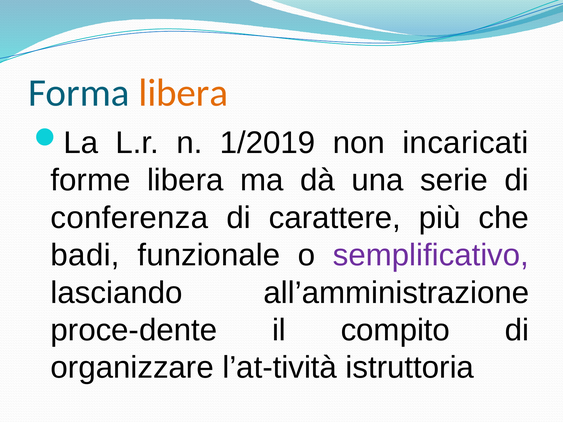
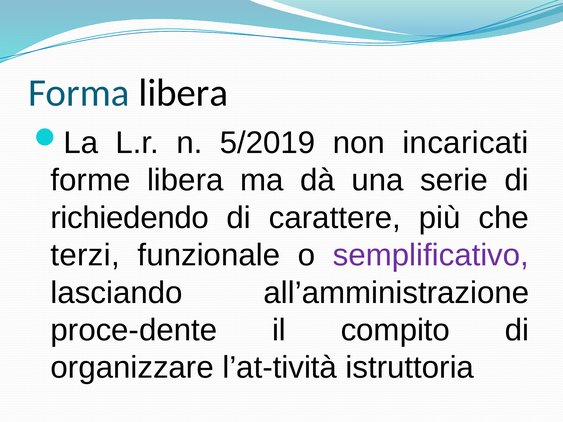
libera at (183, 93) colour: orange -> black
1/2019: 1/2019 -> 5/2019
conferenza: conferenza -> richiedendo
badi: badi -> terzi
